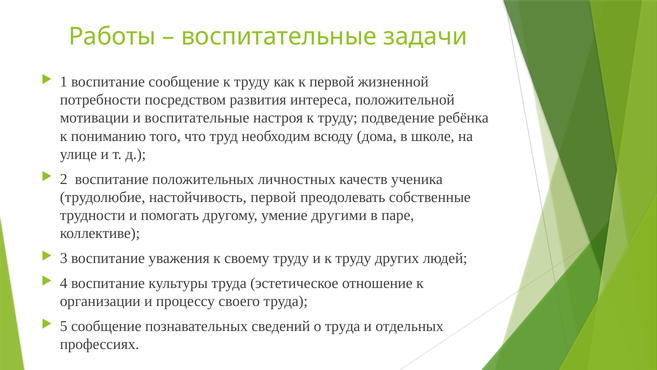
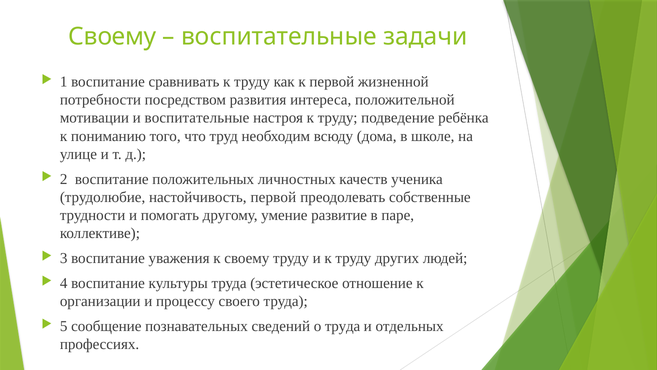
Работы at (112, 36): Работы -> Своему
воспитание сообщение: сообщение -> сравнивать
другими: другими -> развитие
